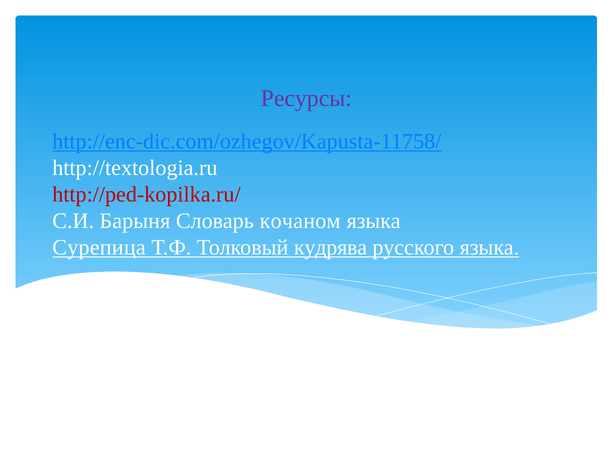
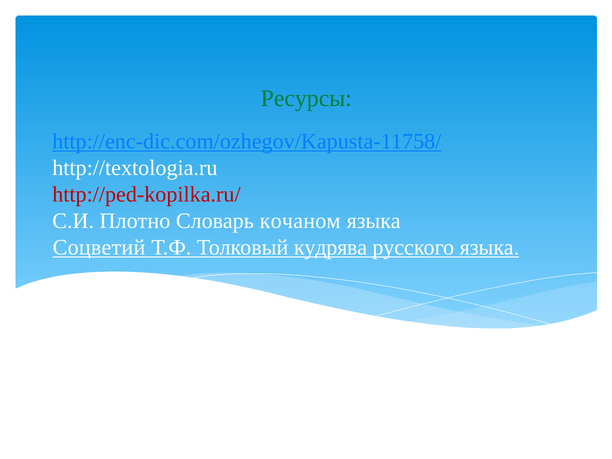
Ресурсы colour: purple -> green
Барыня: Барыня -> Плотно
Сурепица: Сурепица -> Соцветий
